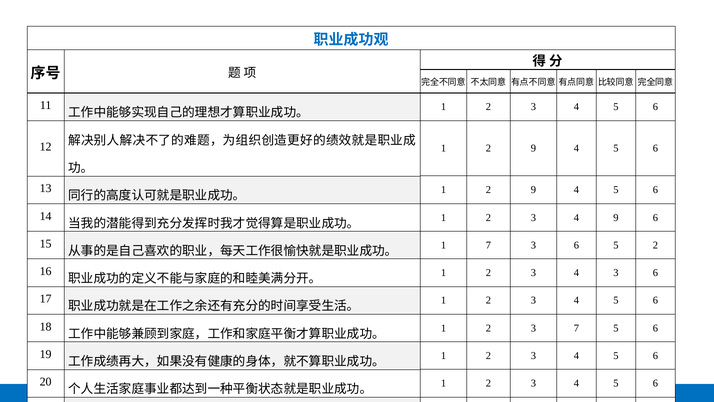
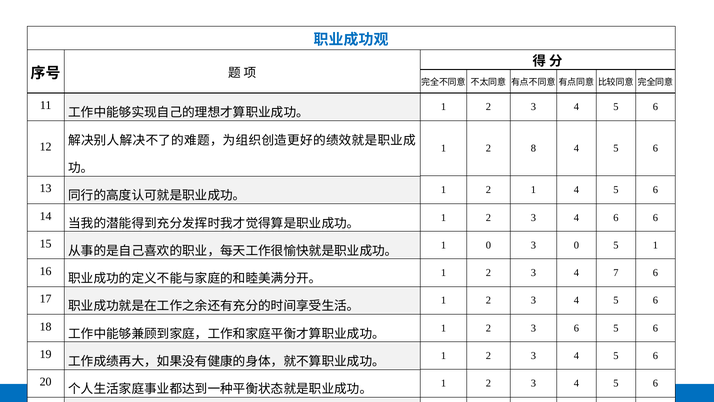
9 at (533, 148): 9 -> 8
9 at (533, 190): 9 -> 1
4 9: 9 -> 6
1 7: 7 -> 0
6 at (576, 245): 6 -> 0
5 2: 2 -> 1
4 3: 3 -> 7
3 7: 7 -> 6
